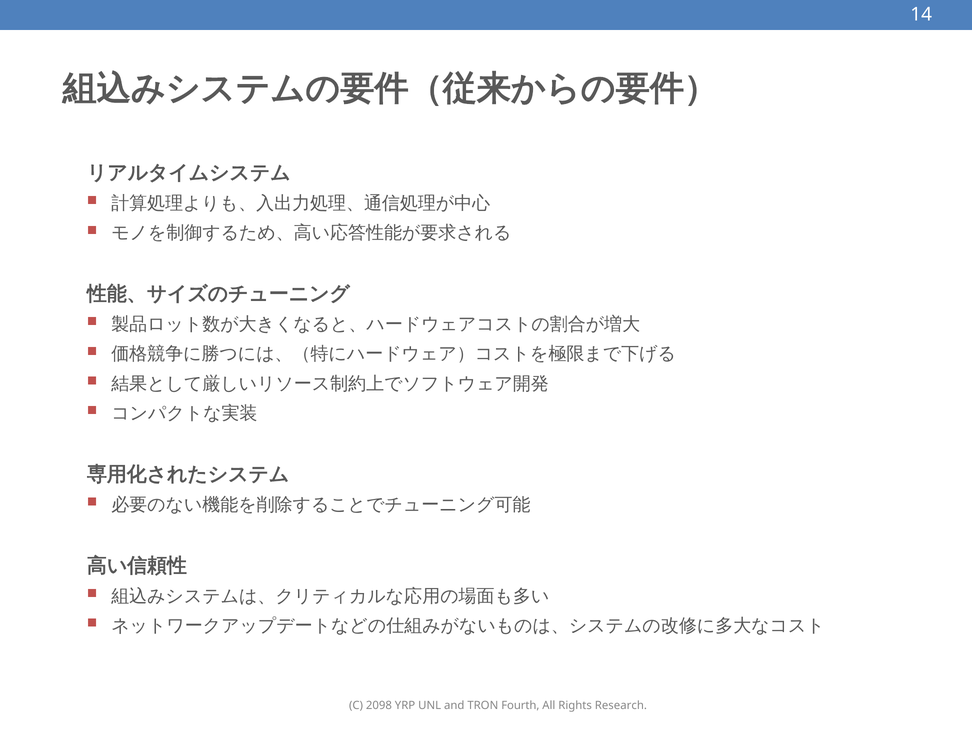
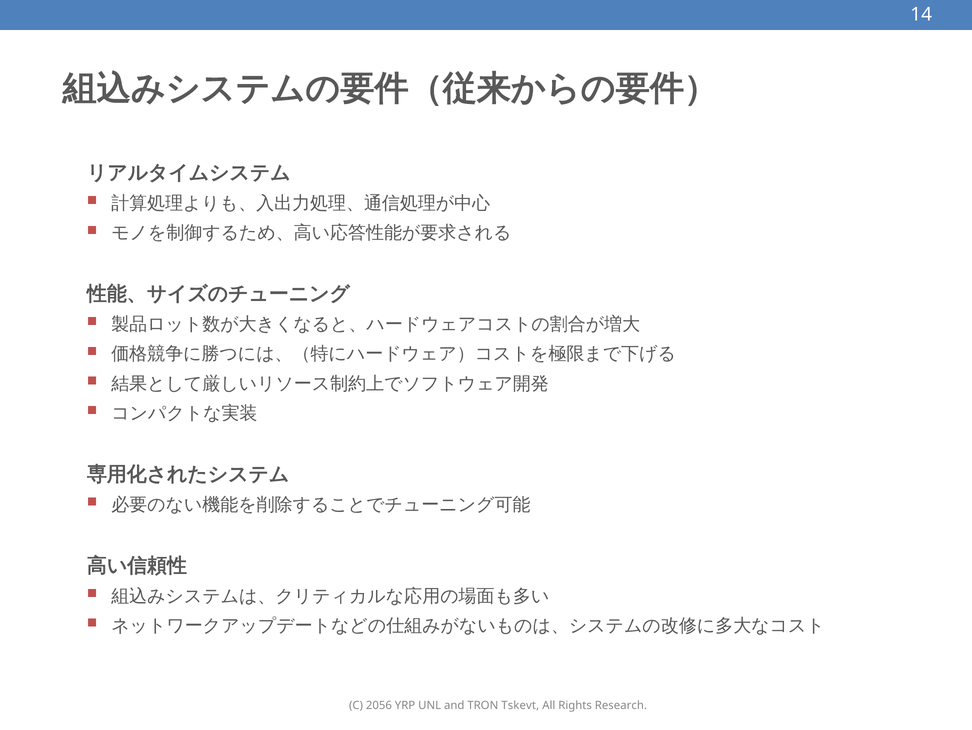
2098: 2098 -> 2056
Fourth: Fourth -> Tskevt
